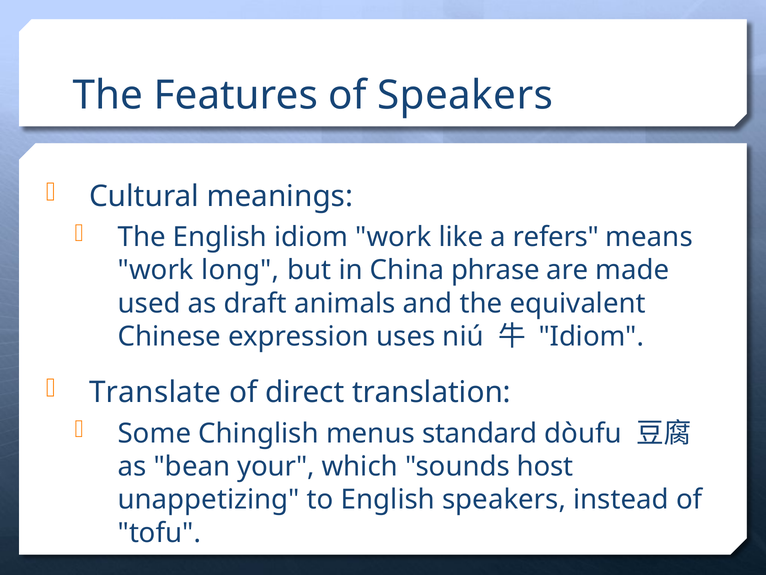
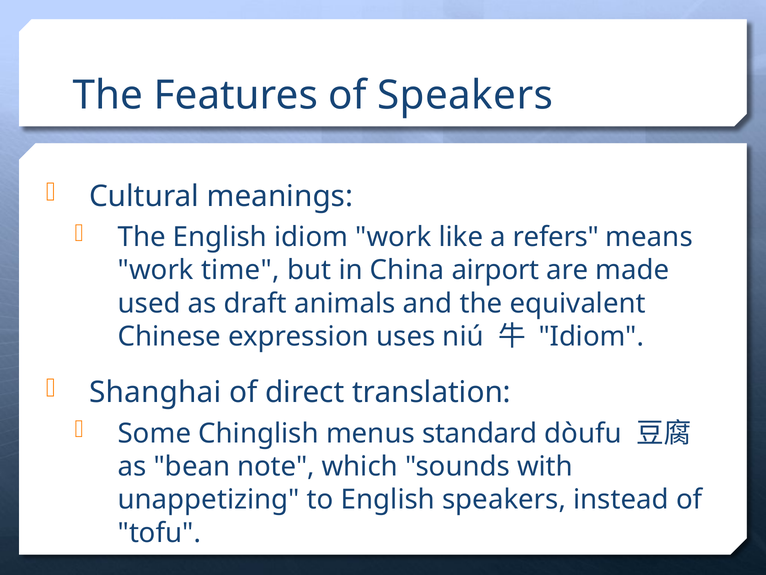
long: long -> time
phrase: phrase -> airport
Translate: Translate -> Shanghai
bean your: your -> note
sounds host: host -> with
